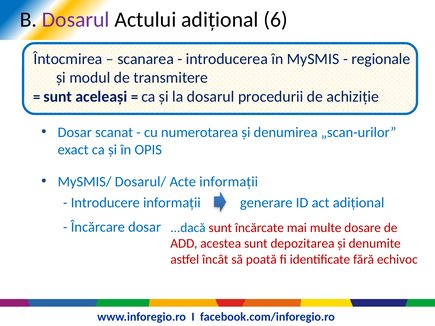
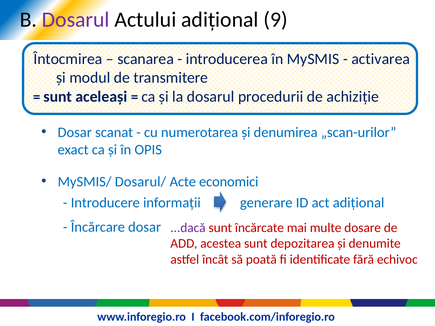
6: 6 -> 9
regionale: regionale -> activarea
Acte informații: informații -> economici
...dacă colour: blue -> purple
